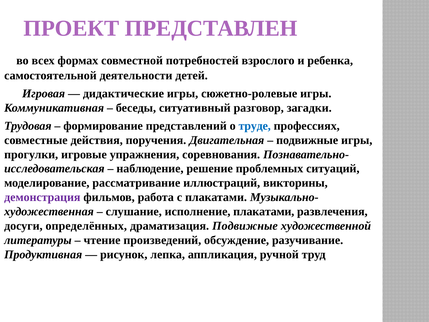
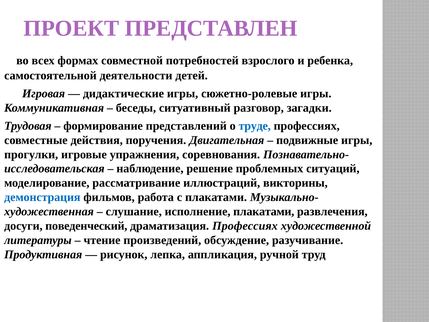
демонстрация colour: purple -> blue
определённых: определённых -> поведенческий
драматизация Подвижные: Подвижные -> Профессиях
